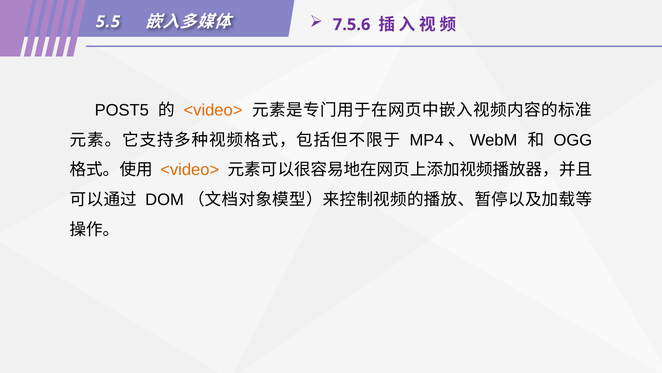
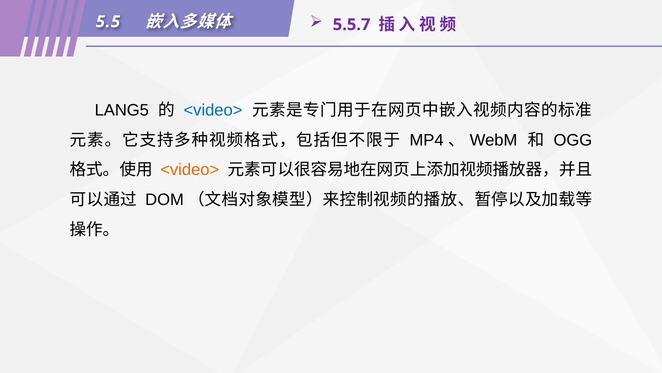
7.5.6: 7.5.6 -> 5.5.7
POST5: POST5 -> LANG5
<video> at (213, 110) colour: orange -> blue
